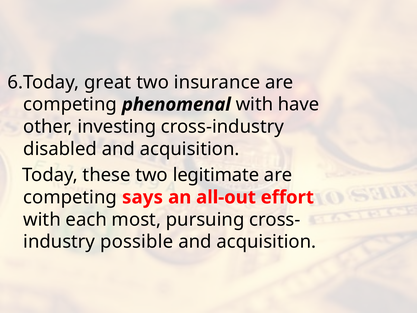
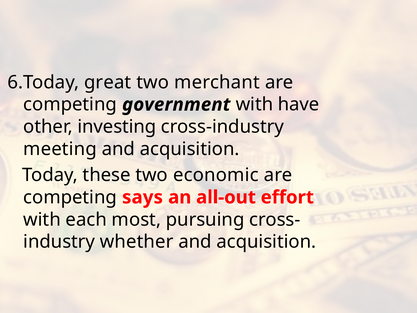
insurance: insurance -> merchant
phenomenal: phenomenal -> government
disabled: disabled -> meeting
legitimate: legitimate -> economic
possible: possible -> whether
